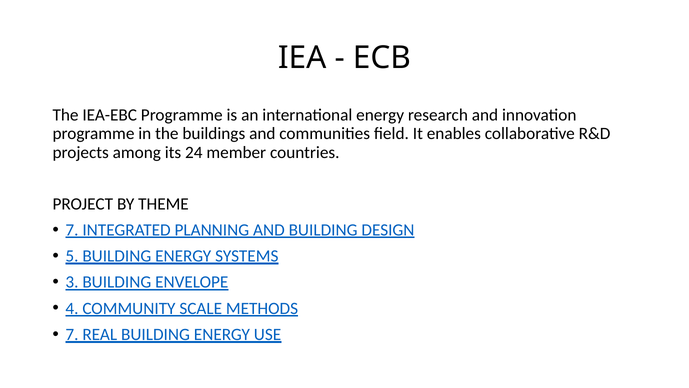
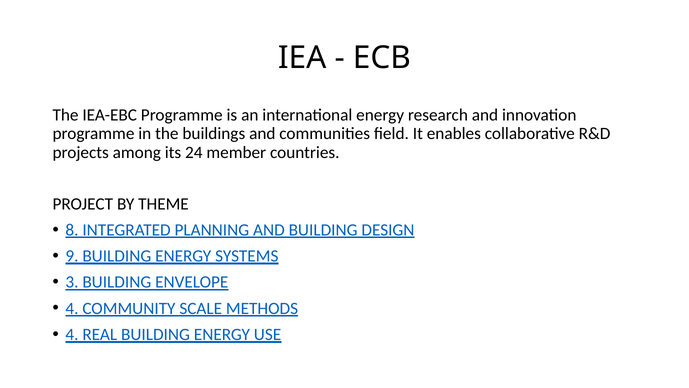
7 at (72, 230): 7 -> 8
5: 5 -> 9
7 at (72, 334): 7 -> 4
